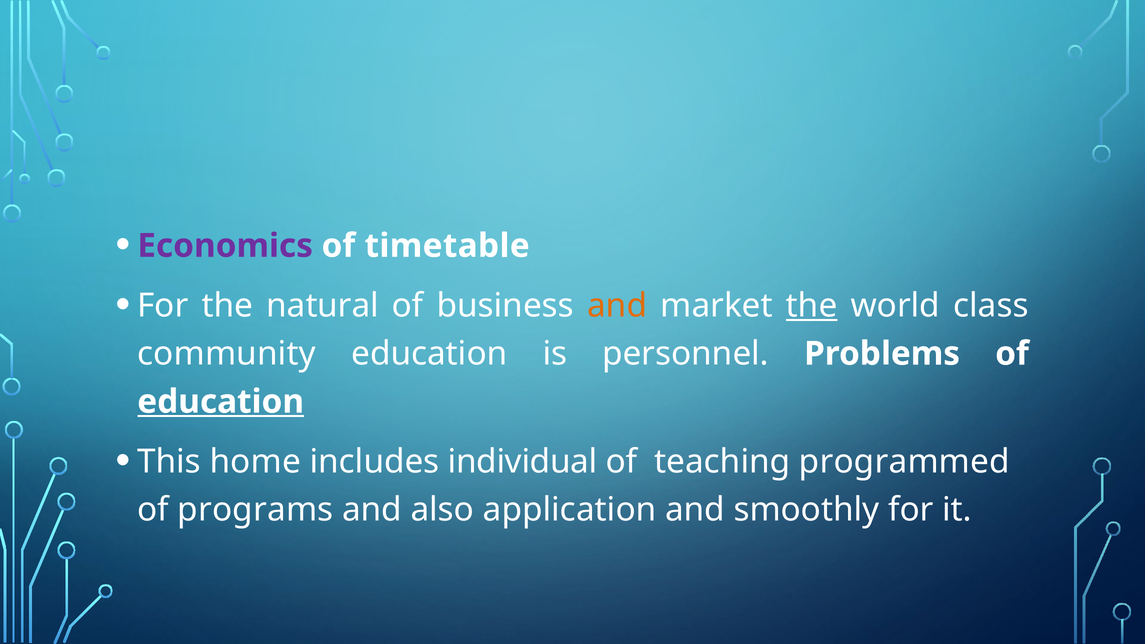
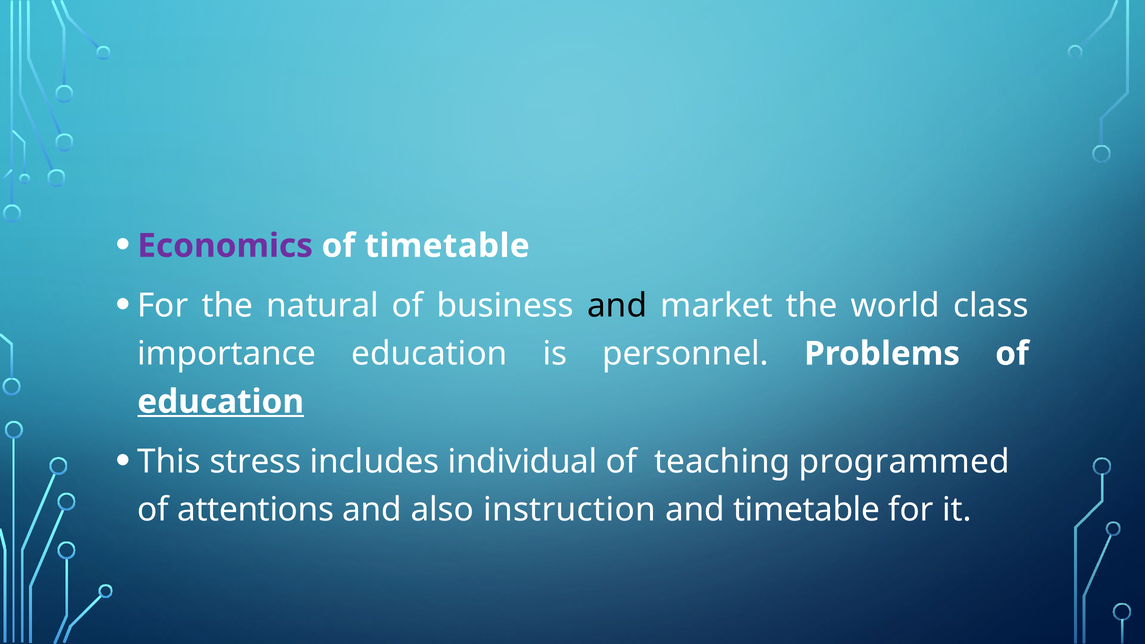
and at (617, 306) colour: orange -> black
the at (812, 306) underline: present -> none
community: community -> importance
home: home -> stress
programs: programs -> attentions
application: application -> instruction
and smoothly: smoothly -> timetable
